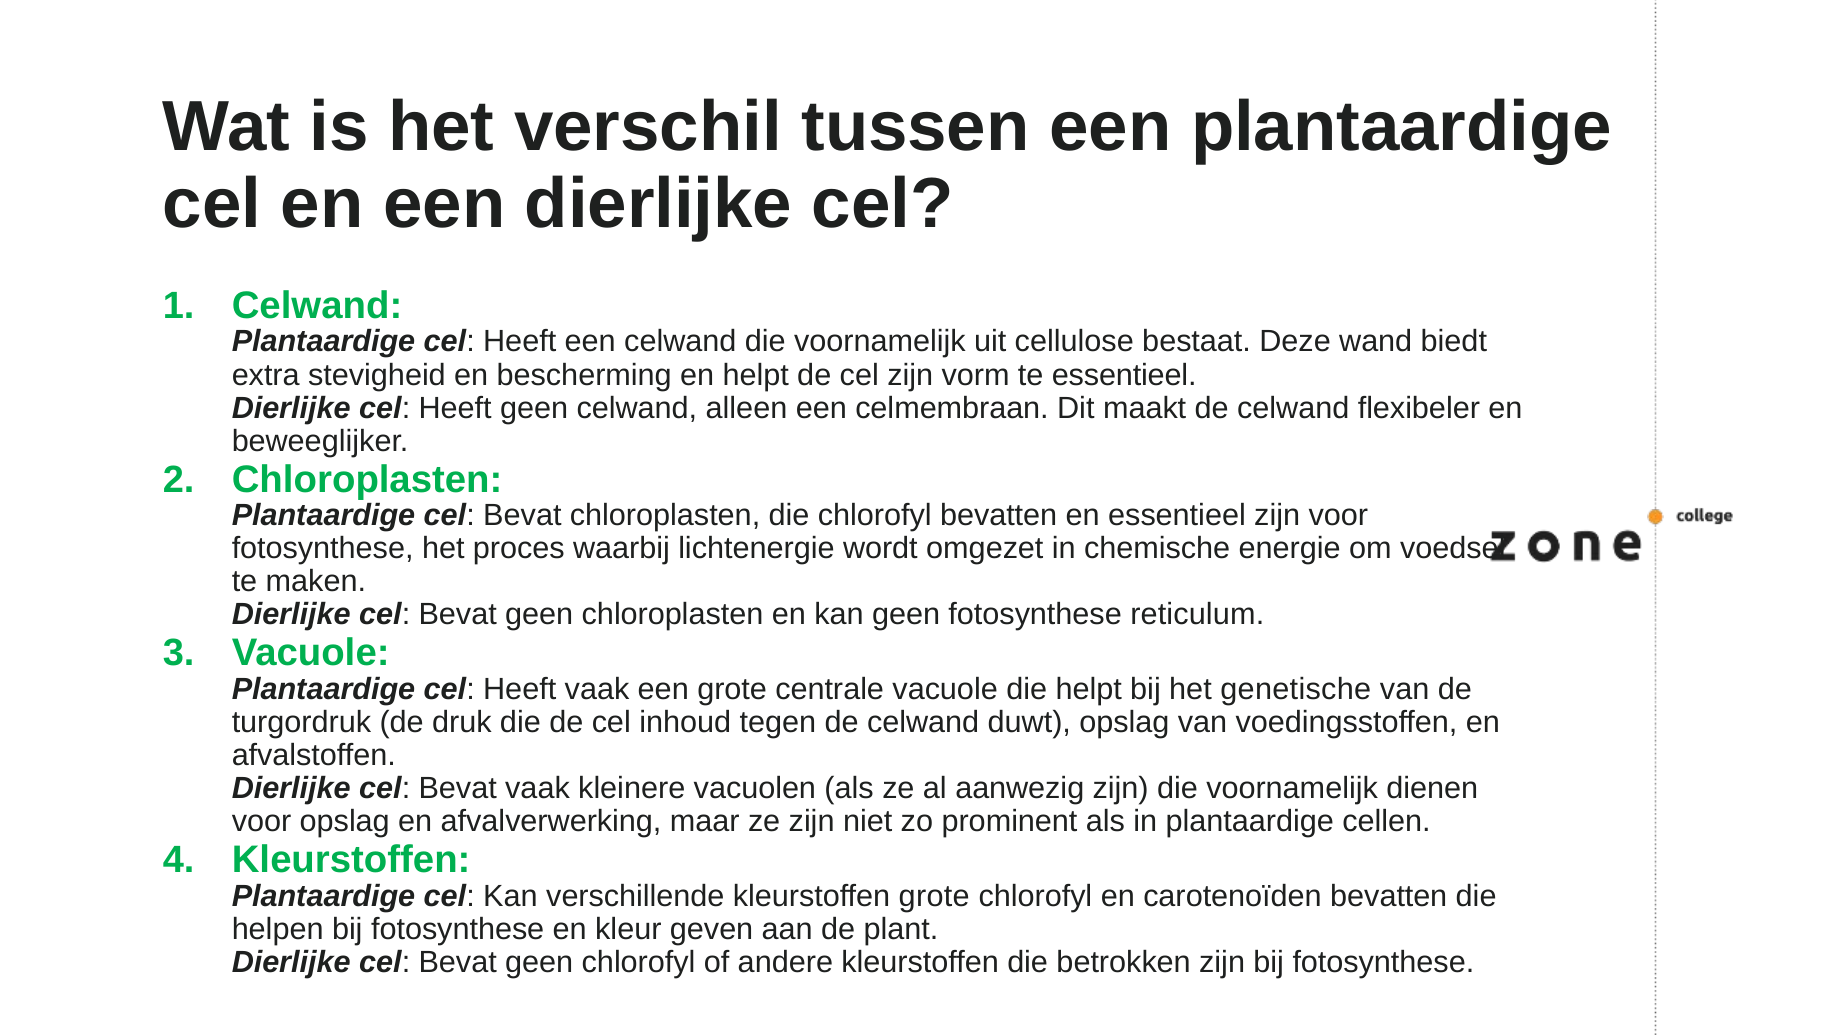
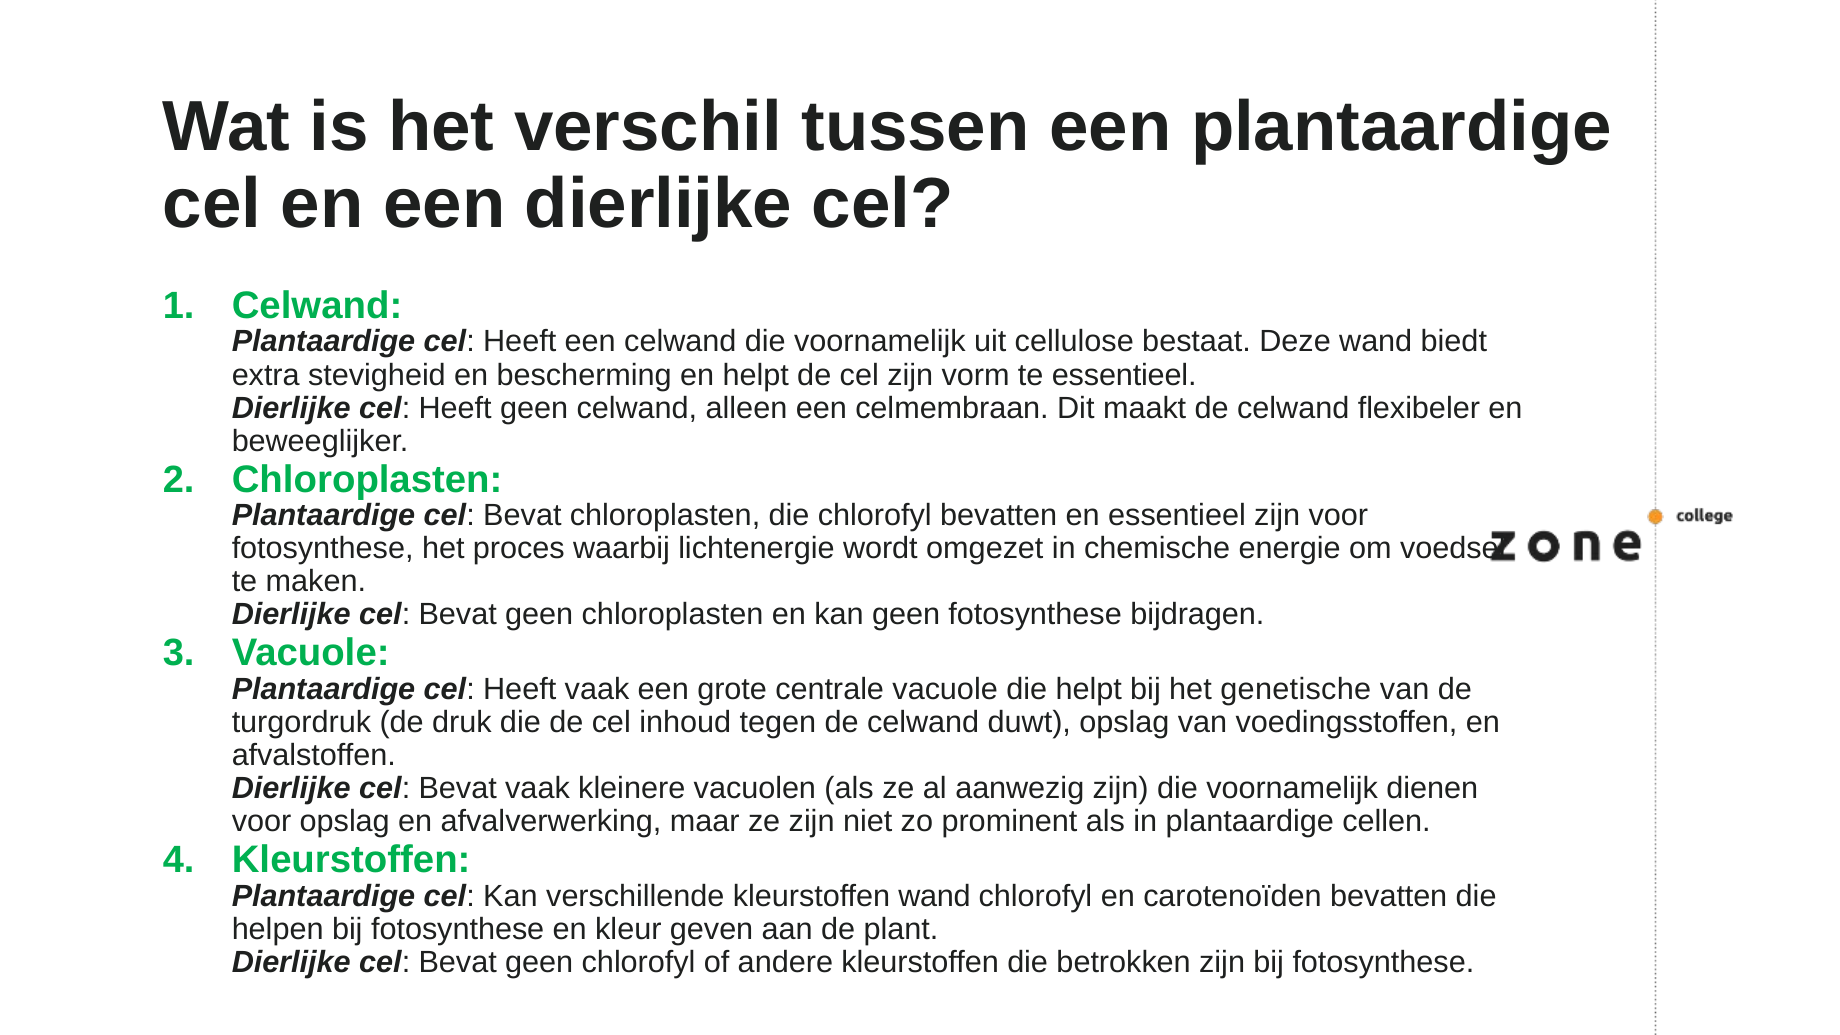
reticulum: reticulum -> bijdragen
kleurstoffen grote: grote -> wand
